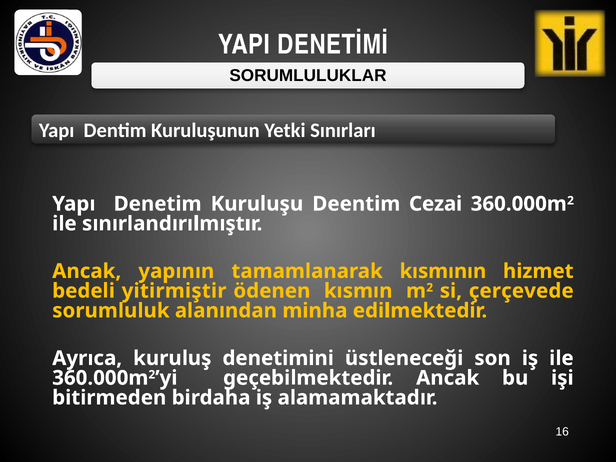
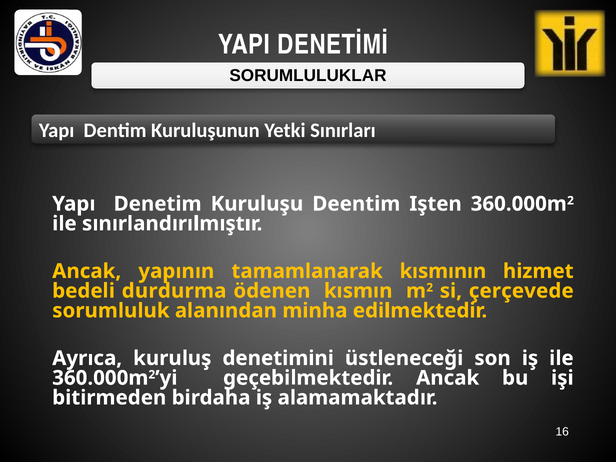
Cezai: Cezai -> Işten
yitirmiştir: yitirmiştir -> durdurma
